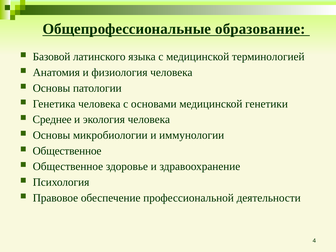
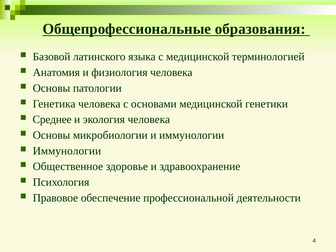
образование: образование -> образования
Общественное at (67, 151): Общественное -> Иммунологии
